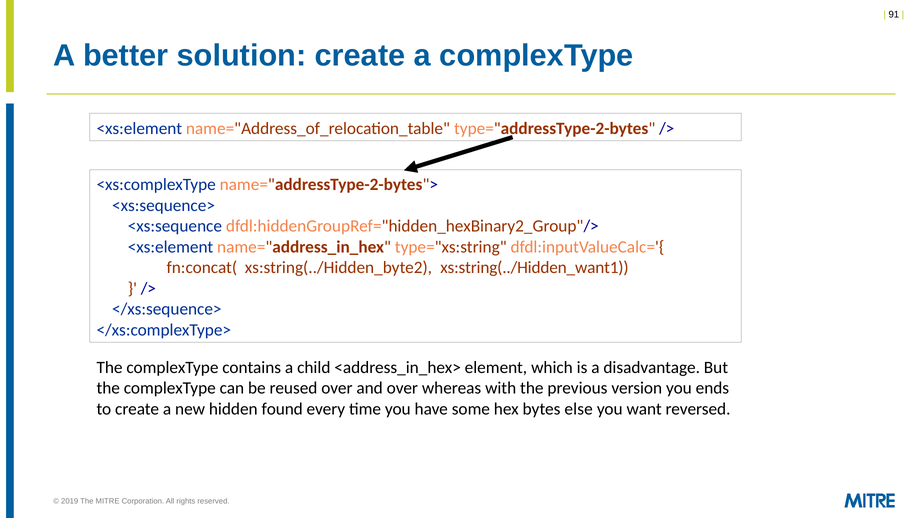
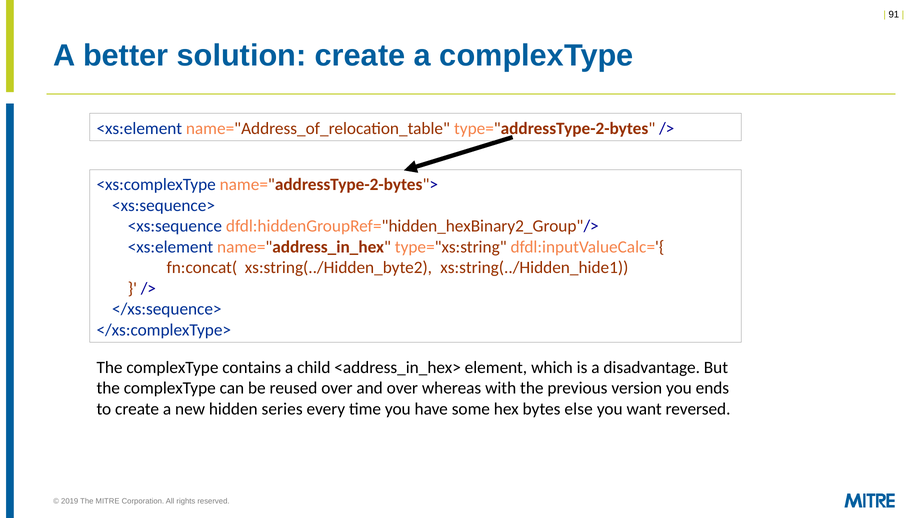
xs:string(../Hidden_want1: xs:string(../Hidden_want1 -> xs:string(../Hidden_hide1
found: found -> series
